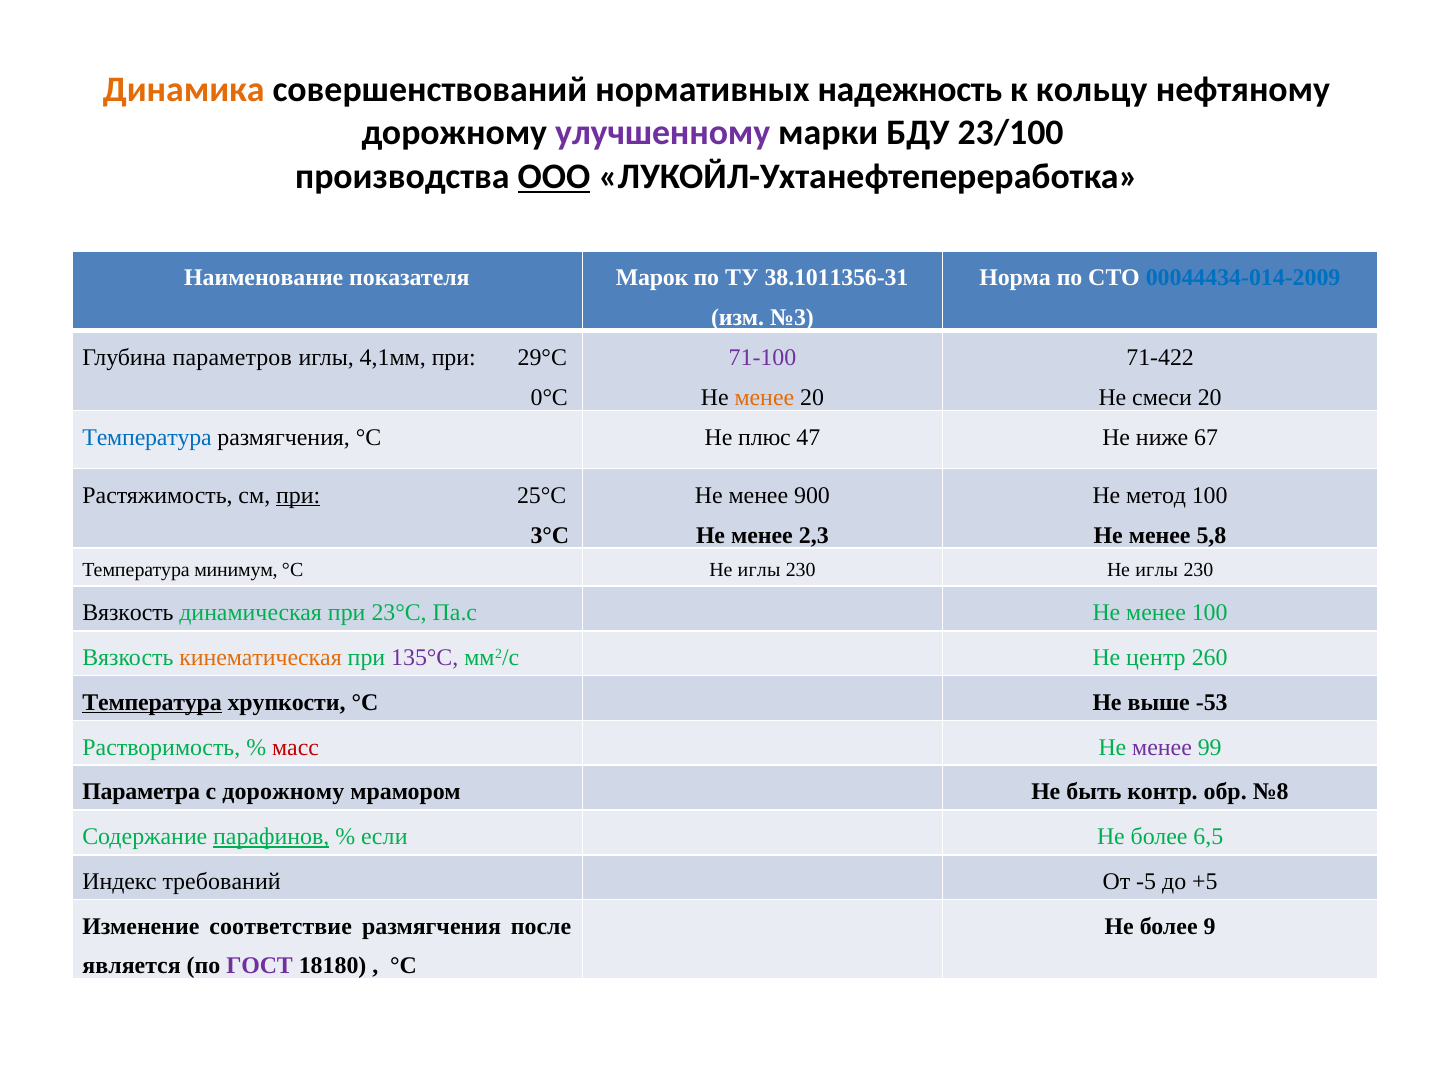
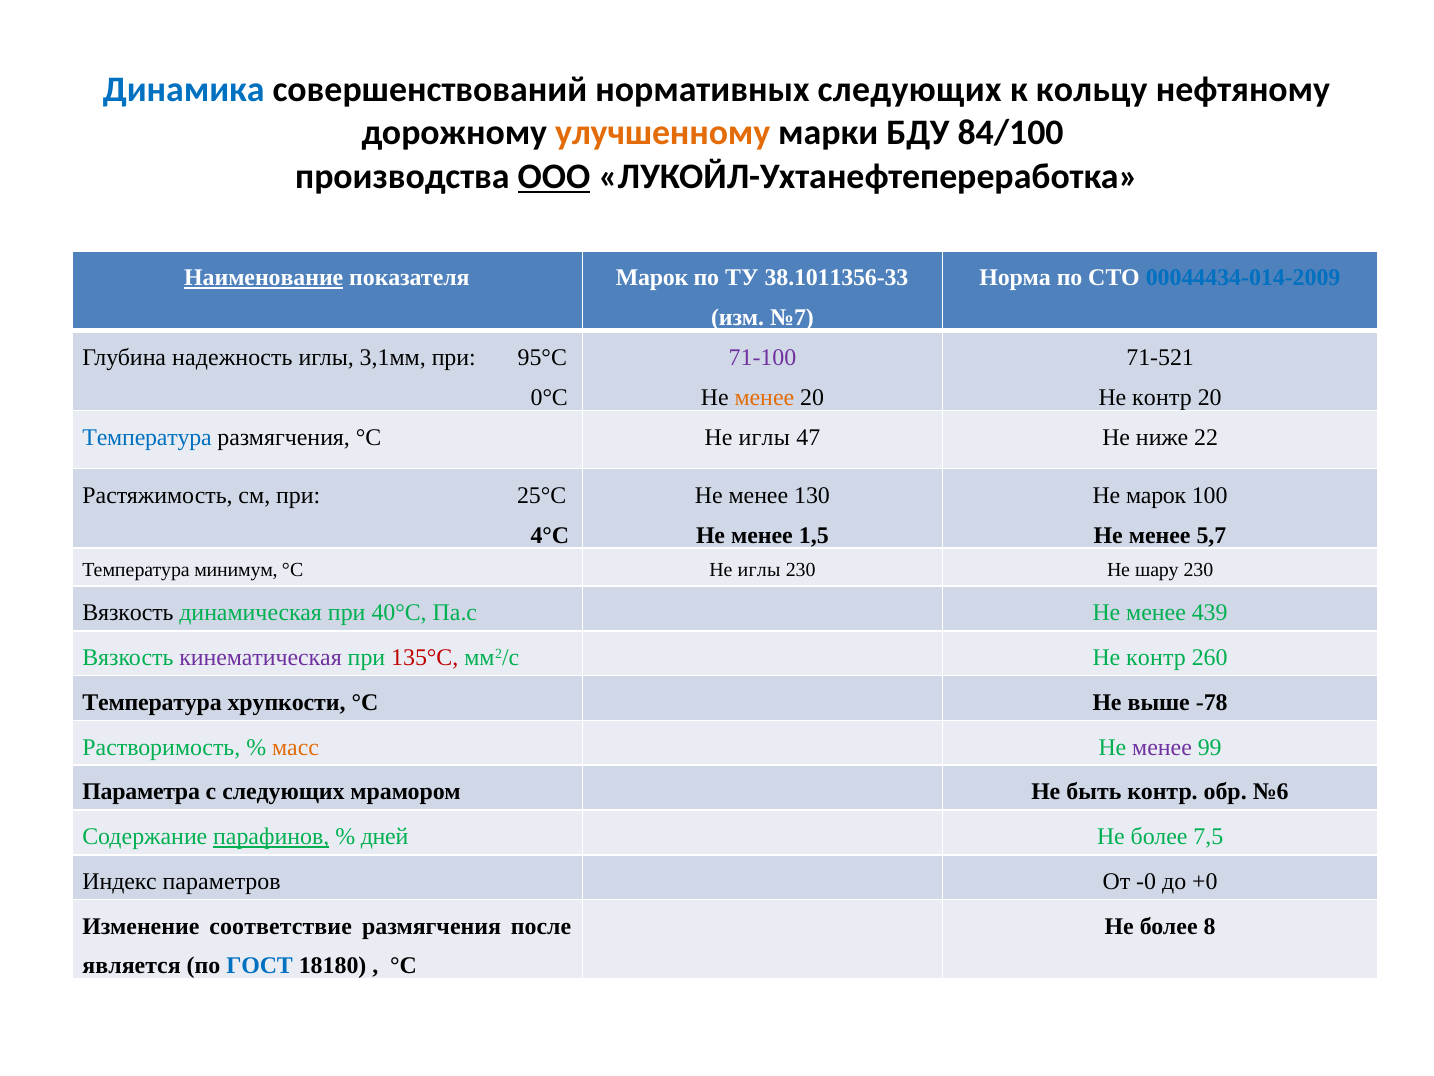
Динамика colour: orange -> blue
нормативных надежность: надежность -> следующих
улучшенному colour: purple -> orange
23/100: 23/100 -> 84/100
Наименование underline: none -> present
38.1011356-31: 38.1011356-31 -> 38.1011356-33
№3: №3 -> №7
параметров: параметров -> надежность
4,1мм: 4,1мм -> 3,1мм
29°С: 29°С -> 95°С
71-422: 71-422 -> 71-521
смеси at (1162, 397): смеси -> контр
размягчения °С Не плюс: плюс -> иглы
67: 67 -> 22
при at (298, 495) underline: present -> none
900: 900 -> 130
Не метод: метод -> марок
3°С: 3°С -> 4°С
2,3: 2,3 -> 1,5
5,8: 5,8 -> 5,7
230 Не иглы: иглы -> шару
23°С: 23°С -> 40°С
менее 100: 100 -> 439
кинематическая colour: orange -> purple
135°С colour: purple -> red
мм2/с Не центр: центр -> контр
Температура at (152, 702) underline: present -> none
-53: -53 -> -78
масс colour: red -> orange
с дорожному: дорожному -> следующих
№8: №8 -> №6
если: если -> дней
6,5: 6,5 -> 7,5
требований: требований -> параметров
-5: -5 -> -0
+5: +5 -> +0
9: 9 -> 8
ГОСТ colour: purple -> blue
